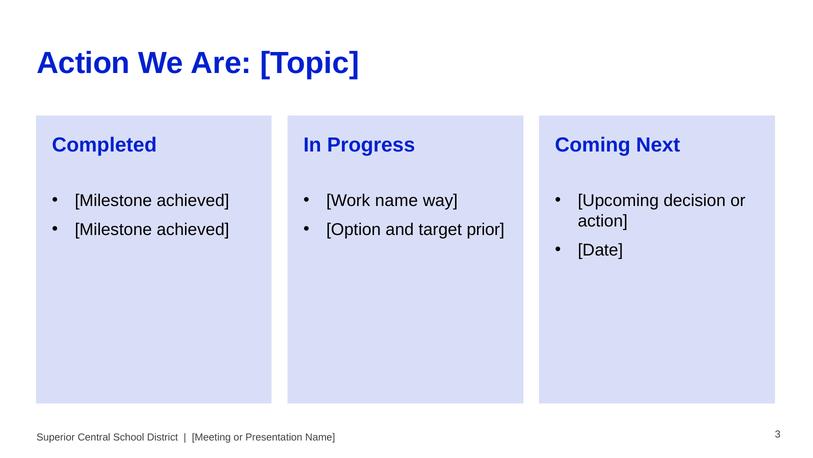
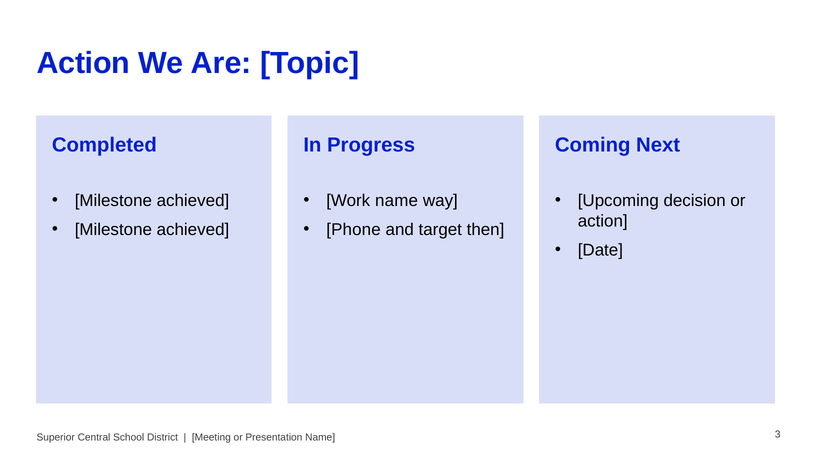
Option: Option -> Phone
prior: prior -> then
